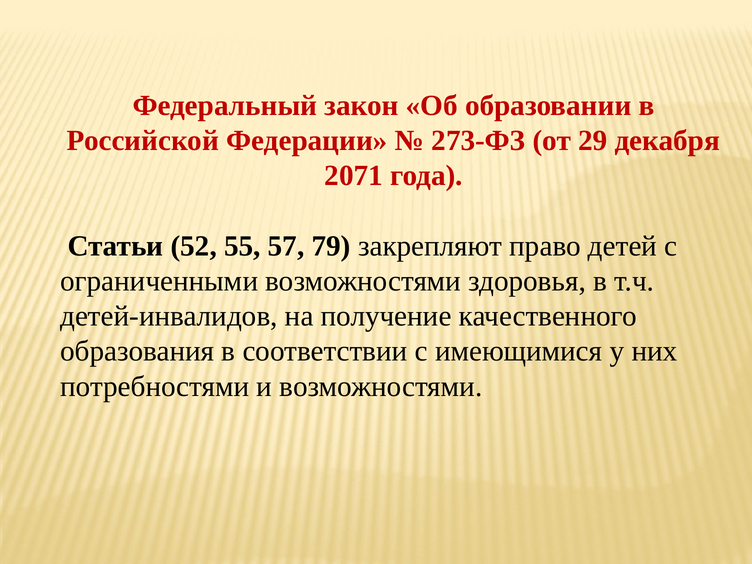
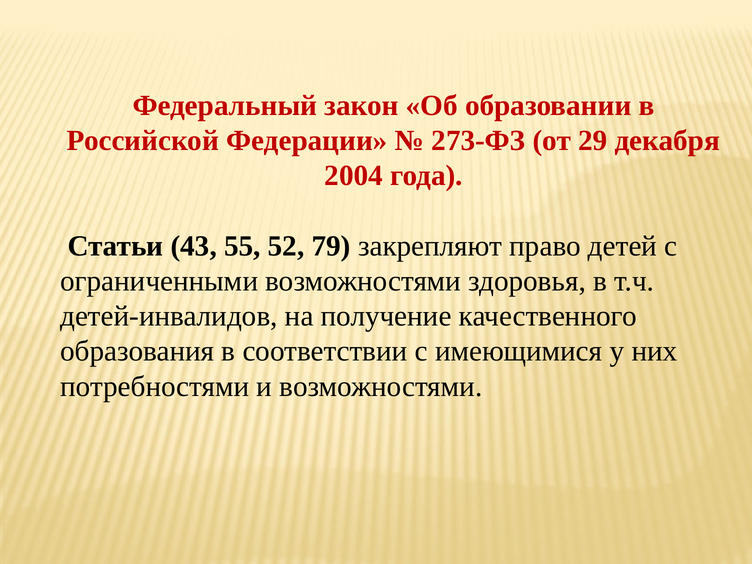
2071: 2071 -> 2004
52: 52 -> 43
57: 57 -> 52
